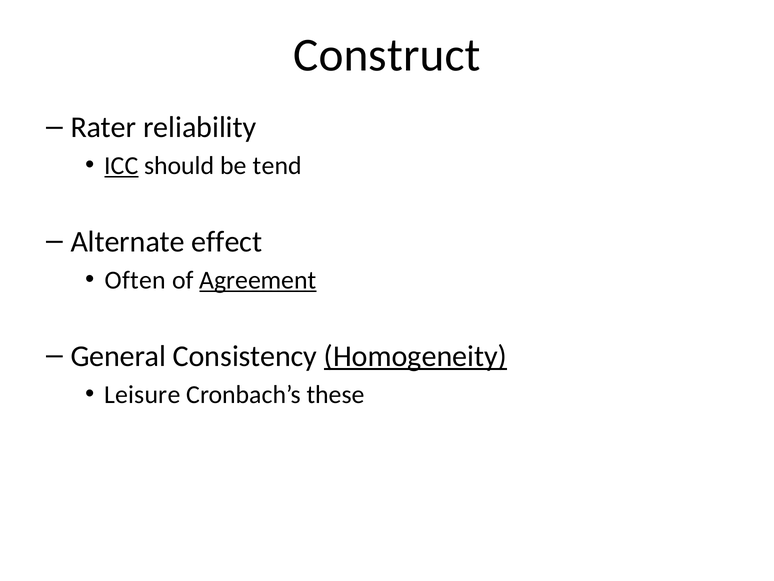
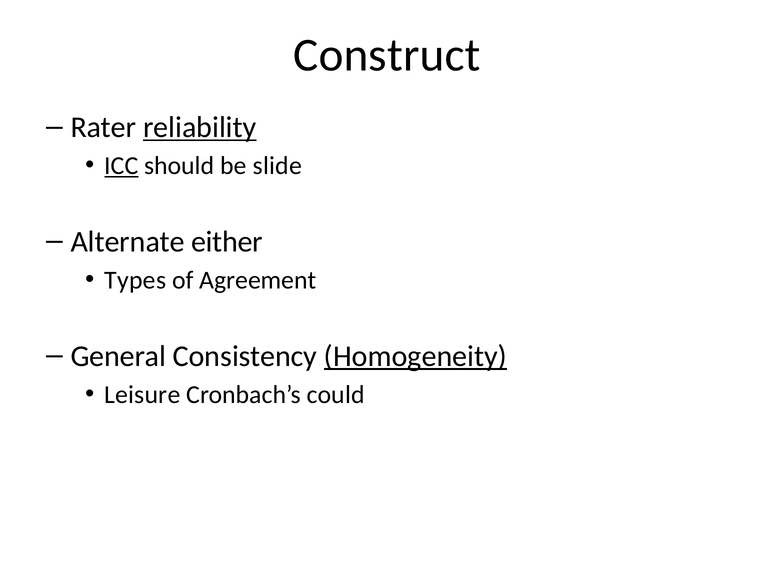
reliability underline: none -> present
tend: tend -> slide
effect: effect -> either
Often: Often -> Types
Agreement underline: present -> none
these: these -> could
